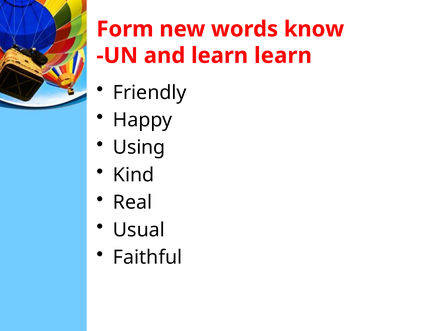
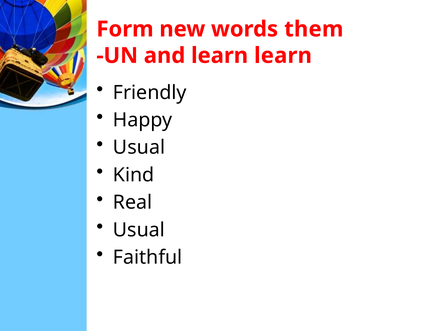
know: know -> them
Using at (139, 147): Using -> Usual
